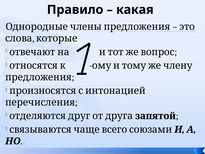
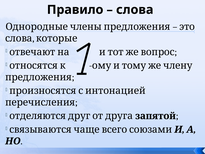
какая at (135, 10): какая -> слова
